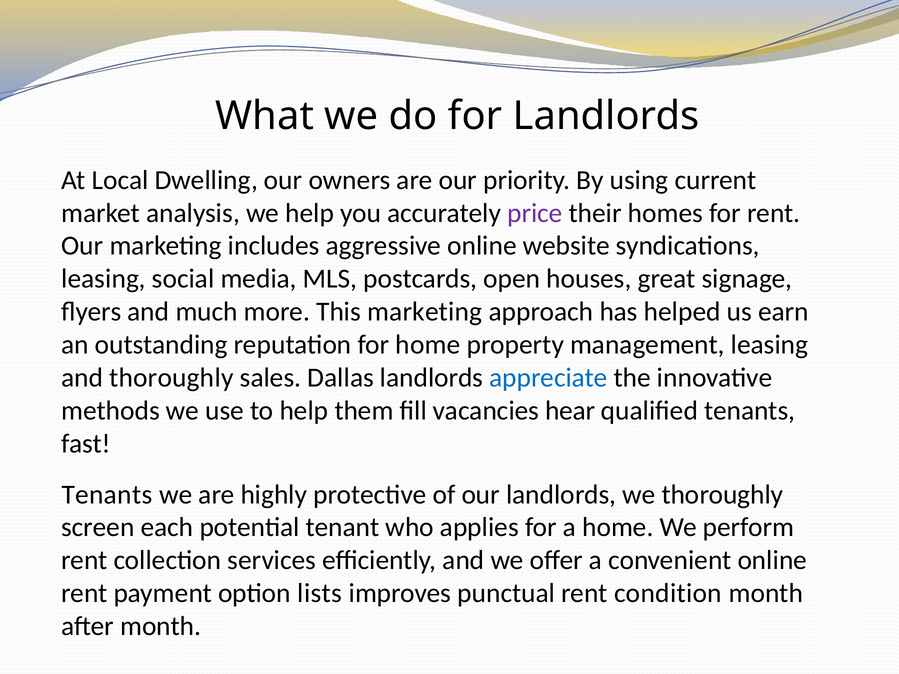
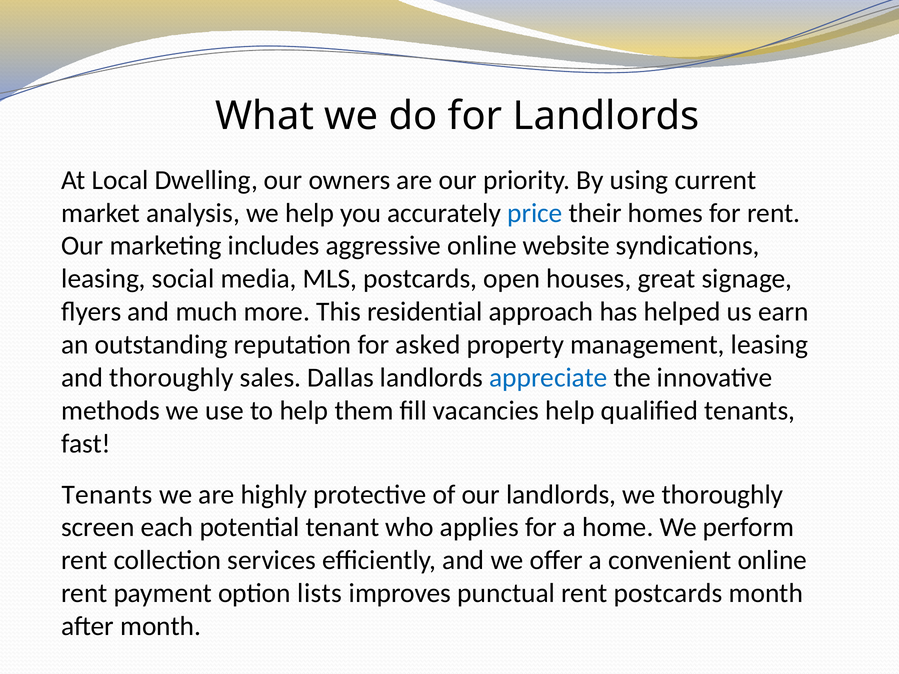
price colour: purple -> blue
This marketing: marketing -> residential
for home: home -> asked
vacancies hear: hear -> help
rent condition: condition -> postcards
